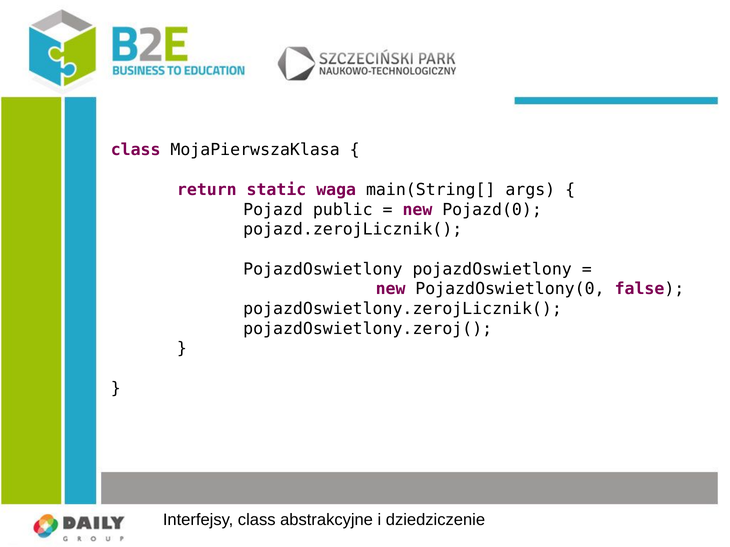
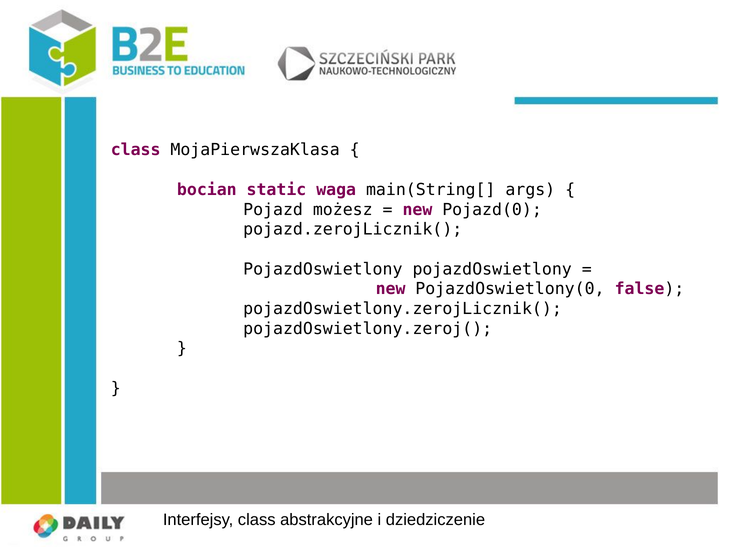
return: return -> bocian
public: public -> możesz
